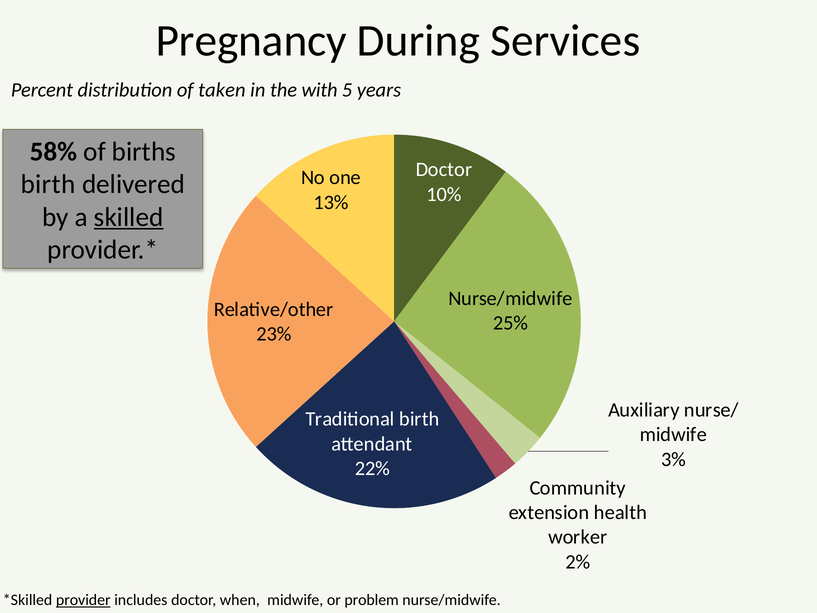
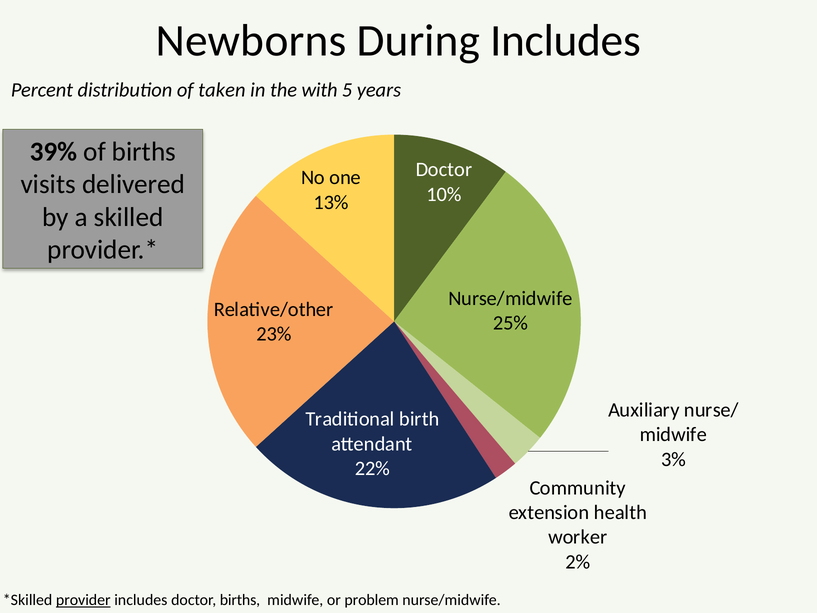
Pregnancy: Pregnancy -> Newborns
During Services: Services -> Includes
58%: 58% -> 39%
birth at (48, 184): birth -> visits
skilled underline: present -> none
doctor when: when -> births
